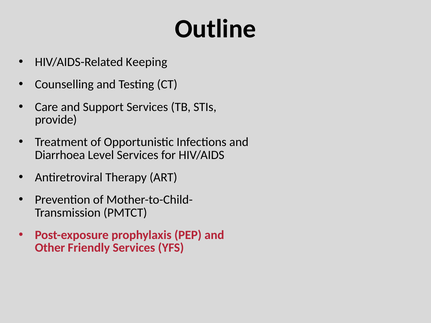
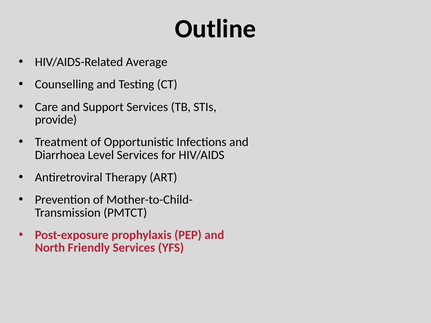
Keeping: Keeping -> Average
Other: Other -> North
